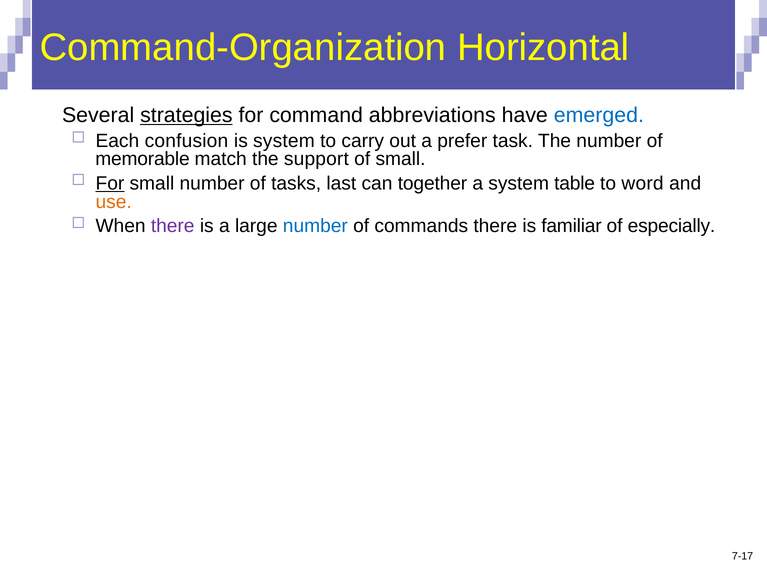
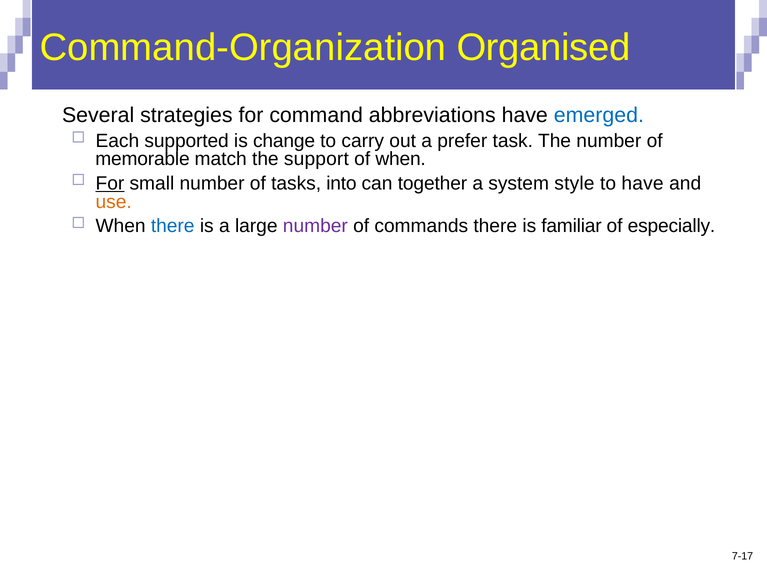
Horizontal: Horizontal -> Organised
strategies underline: present -> none
confusion: confusion -> supported
is system: system -> change
of small: small -> when
last: last -> into
table: table -> style
to word: word -> have
there at (173, 226) colour: purple -> blue
number at (315, 226) colour: blue -> purple
